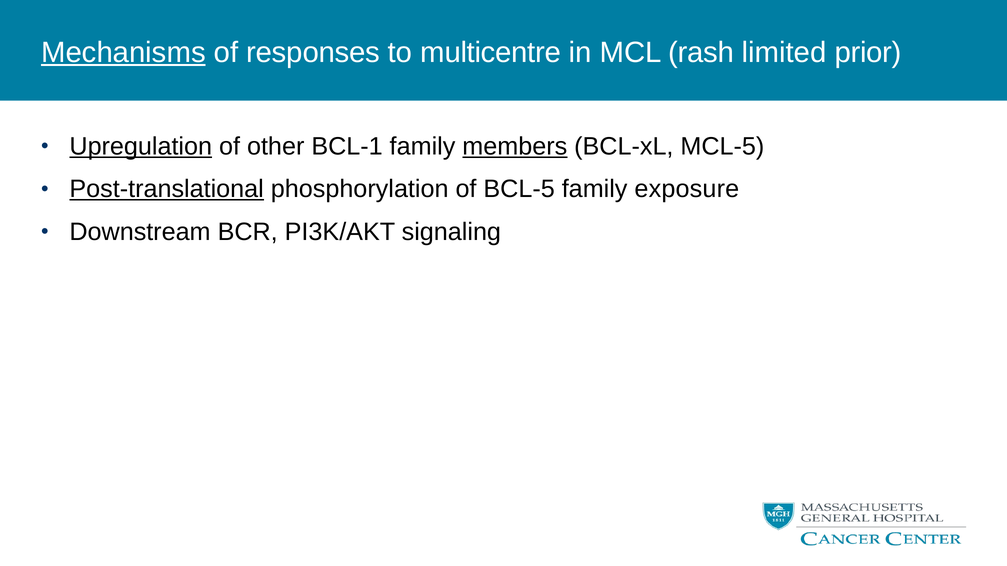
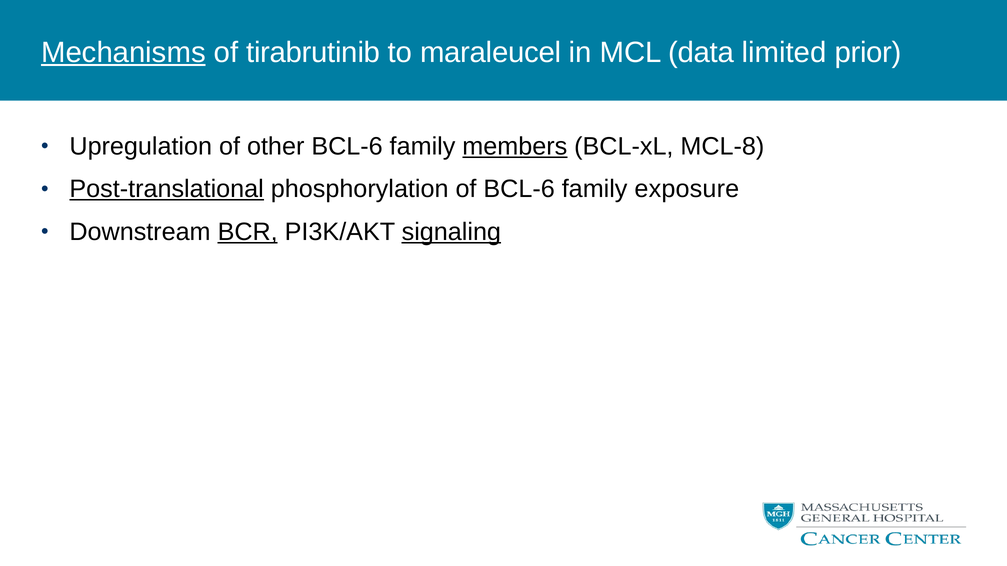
responses: responses -> tirabrutinib
multicentre: multicentre -> maraleucel
rash: rash -> data
Upregulation underline: present -> none
other BCL-1: BCL-1 -> BCL-6
MCL-5: MCL-5 -> MCL-8
of BCL-5: BCL-5 -> BCL-6
BCR underline: none -> present
signaling underline: none -> present
